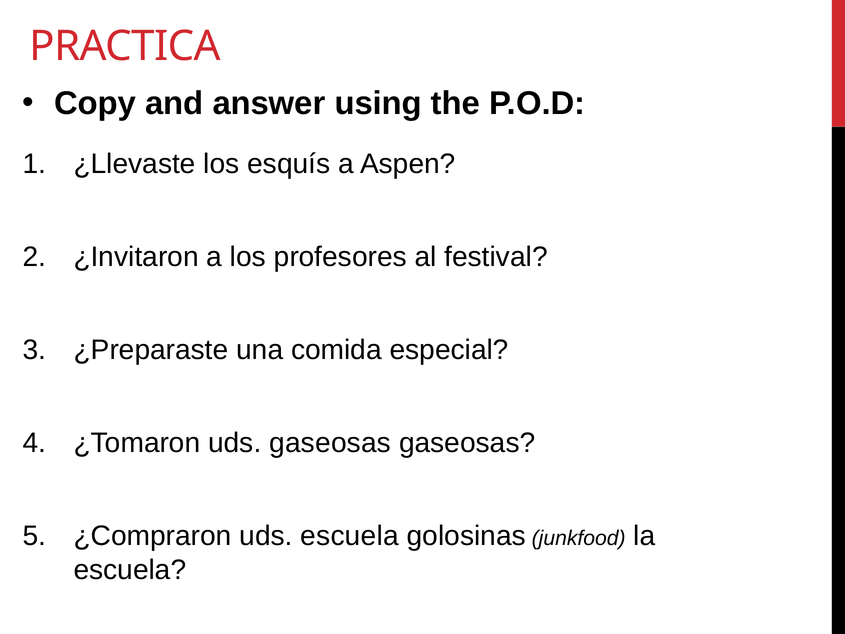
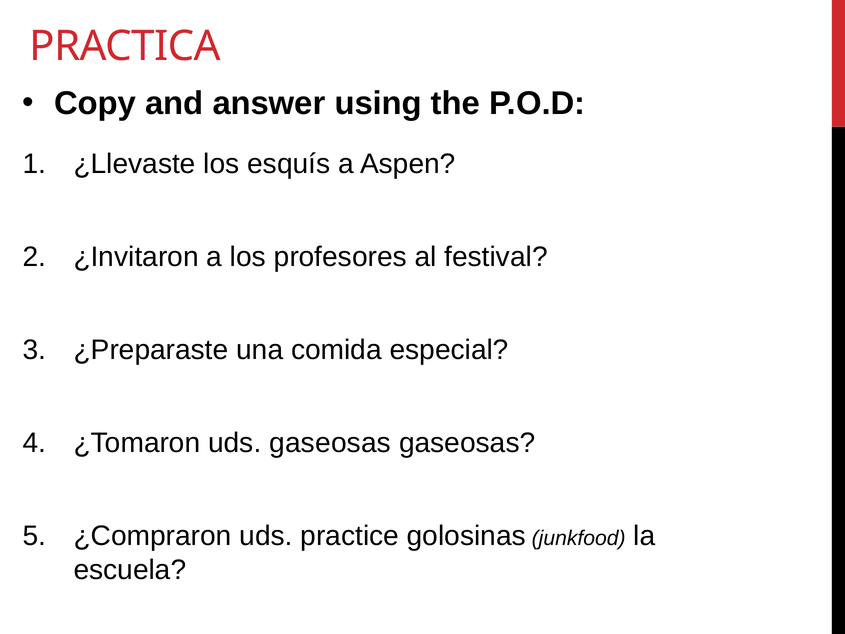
uds escuela: escuela -> practice
